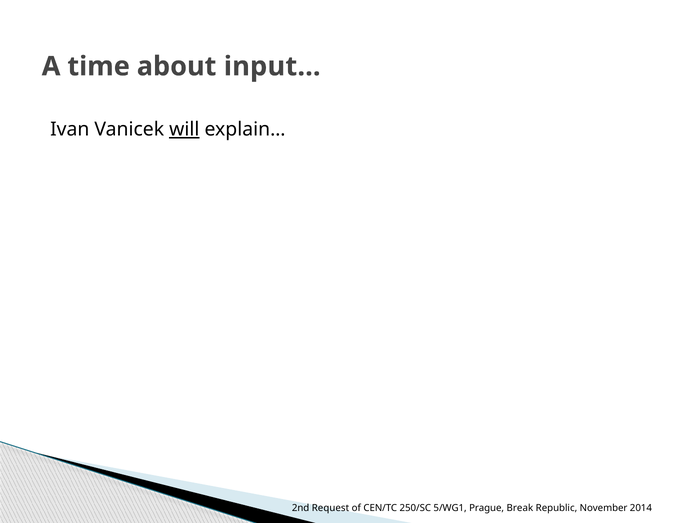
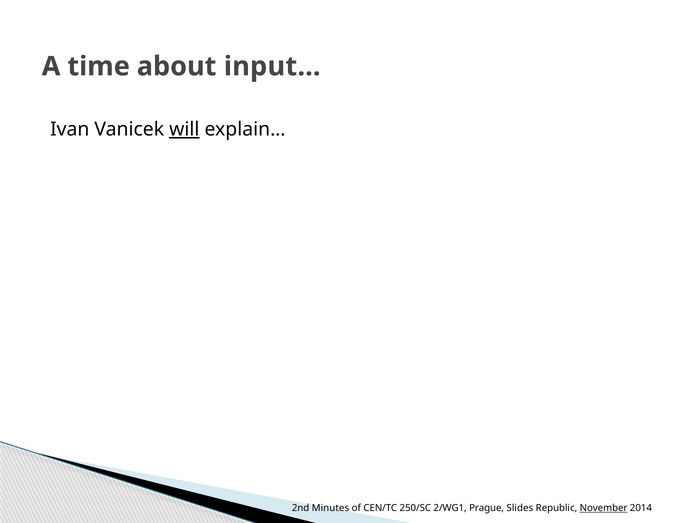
Request: Request -> Minutes
5/WG1: 5/WG1 -> 2/WG1
Break: Break -> Slides
November underline: none -> present
